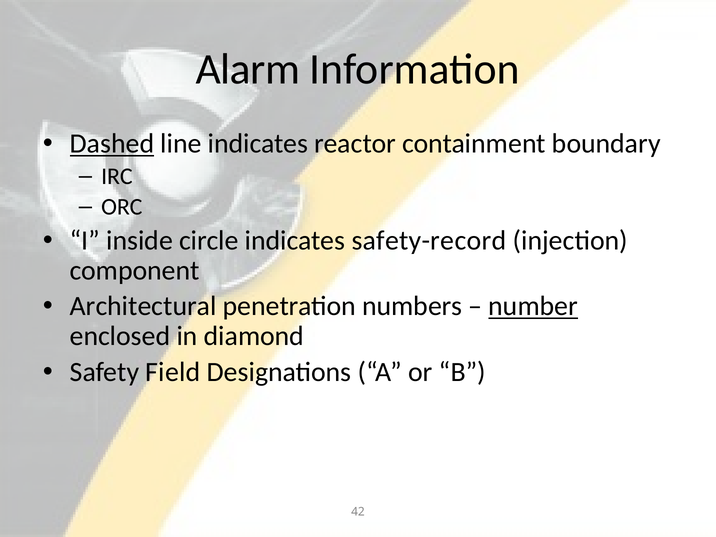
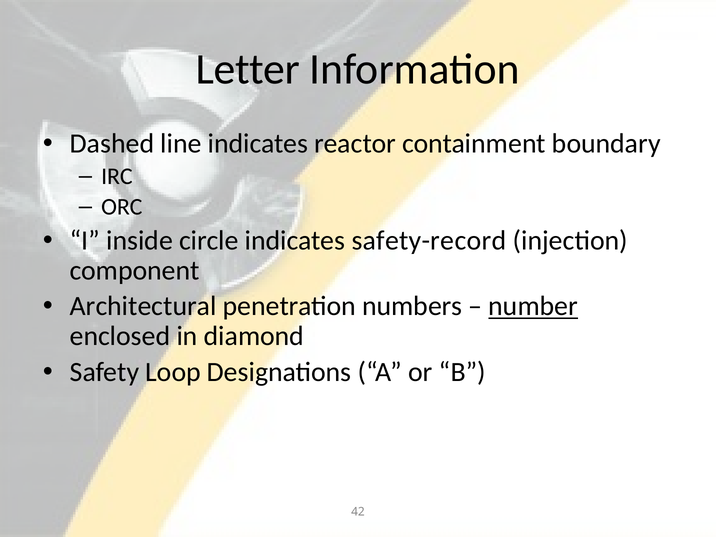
Alarm: Alarm -> Letter
Dashed underline: present -> none
Field: Field -> Loop
